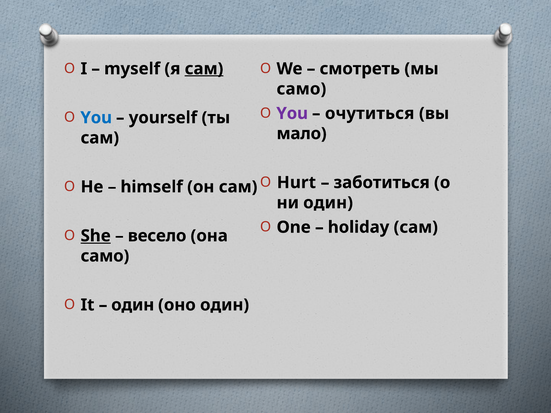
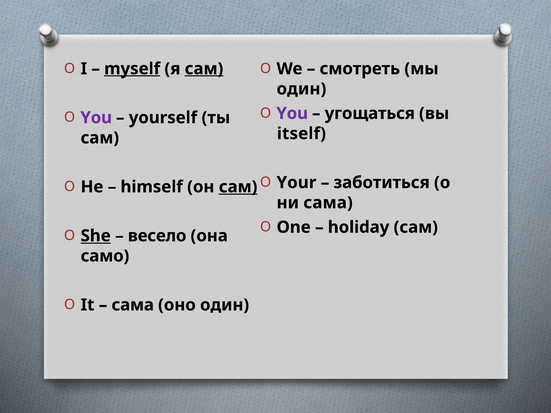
myself underline: none -> present
само at (301, 89): само -> один
очутиться: очутиться -> угощаться
You at (96, 118) colour: blue -> purple
мало: мало -> itself
Hurt: Hurt -> Your
сам at (238, 187) underline: none -> present
один at (328, 203): один -> сама
один at (133, 305): один -> сама
